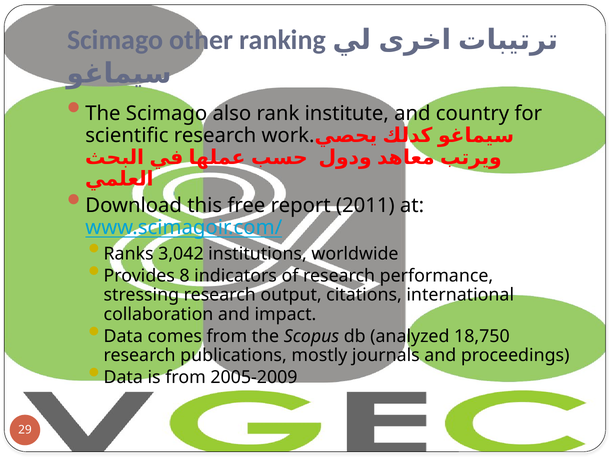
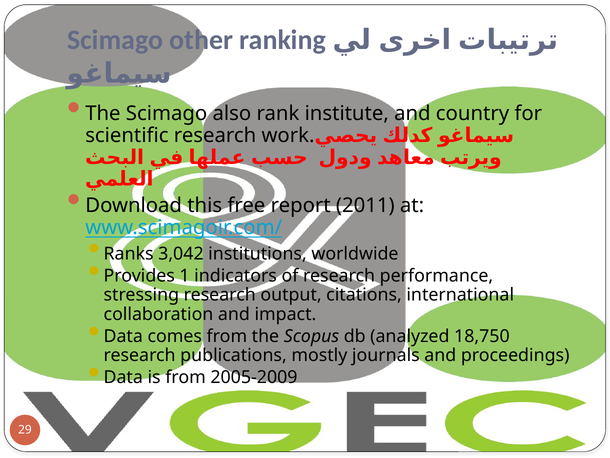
8: 8 -> 1
